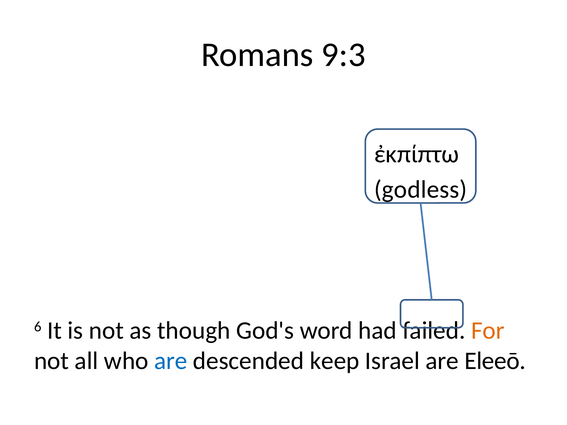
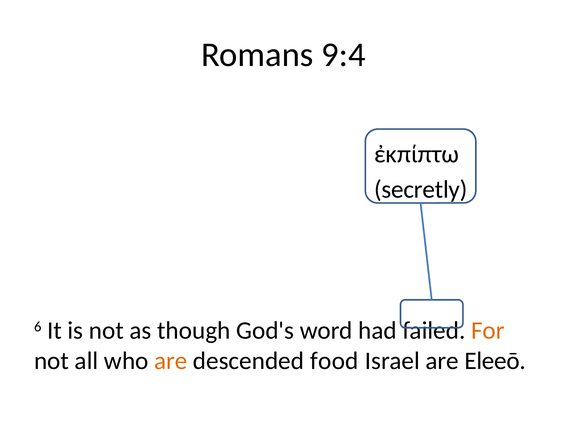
9:3: 9:3 -> 9:4
godless: godless -> secretly
are at (171, 361) colour: blue -> orange
keep: keep -> food
